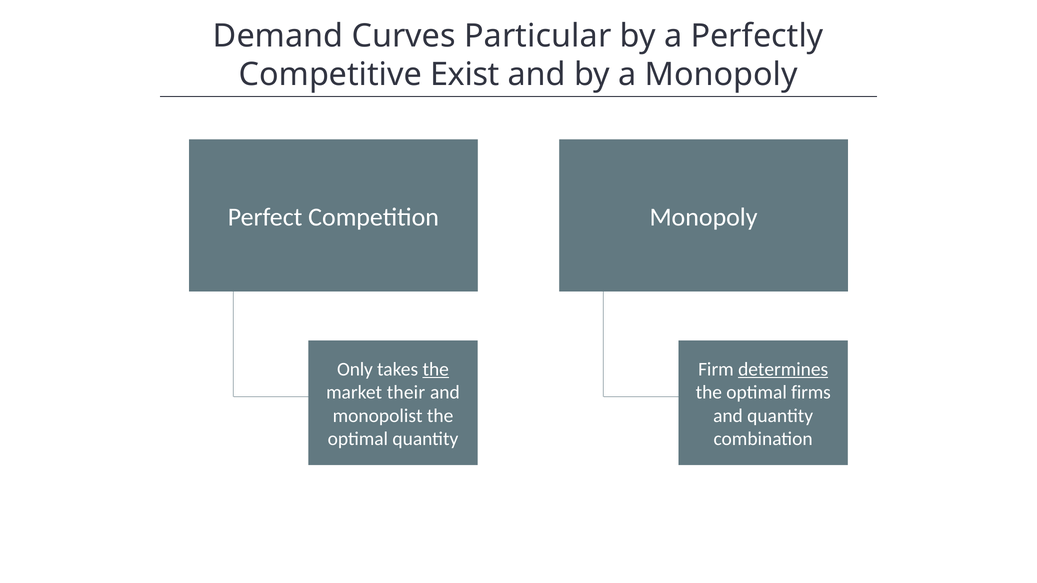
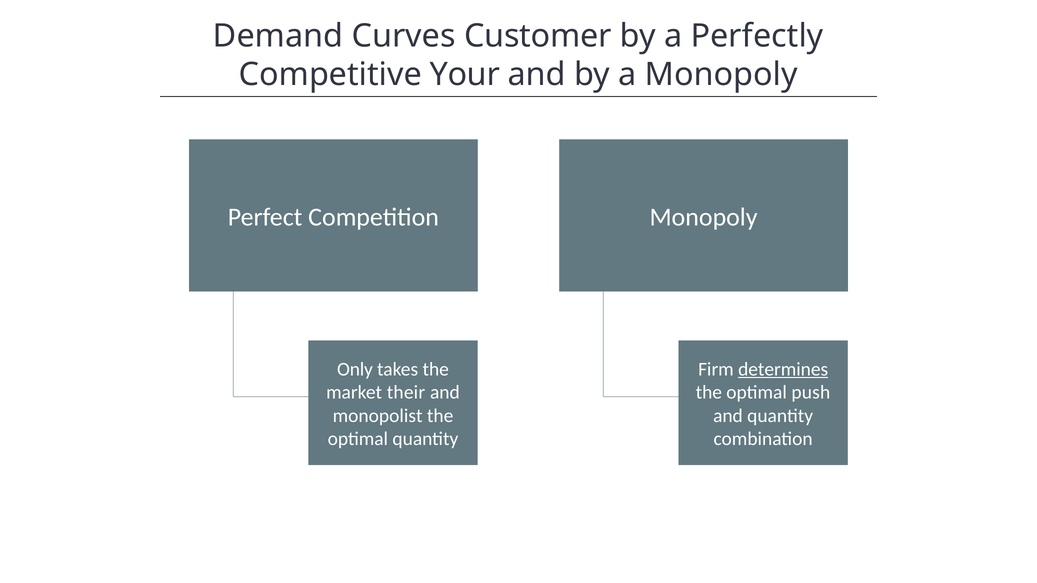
Particular: Particular -> Customer
Exist: Exist -> Your
the at (436, 369) underline: present -> none
firms: firms -> push
